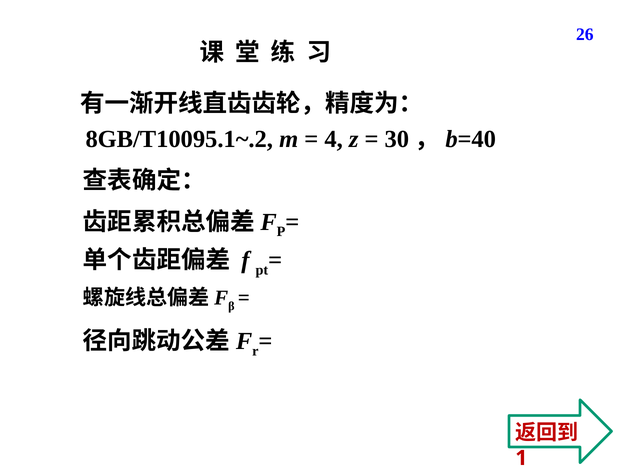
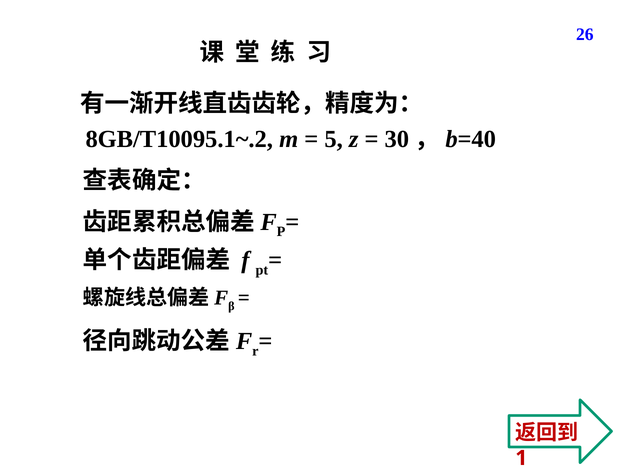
4: 4 -> 5
